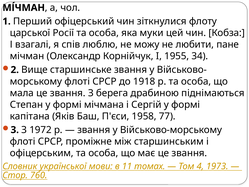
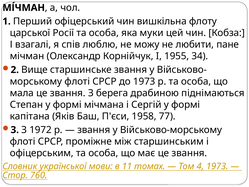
зіткнулися: зіткнулися -> вишкільна
до 1918: 1918 -> 1973
